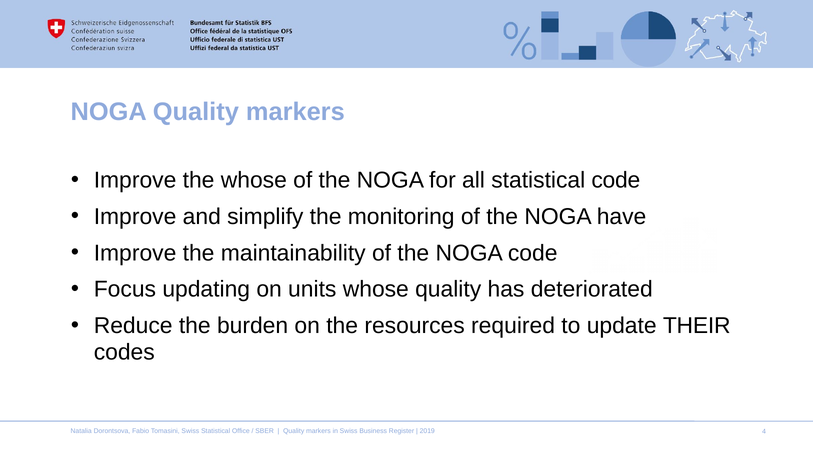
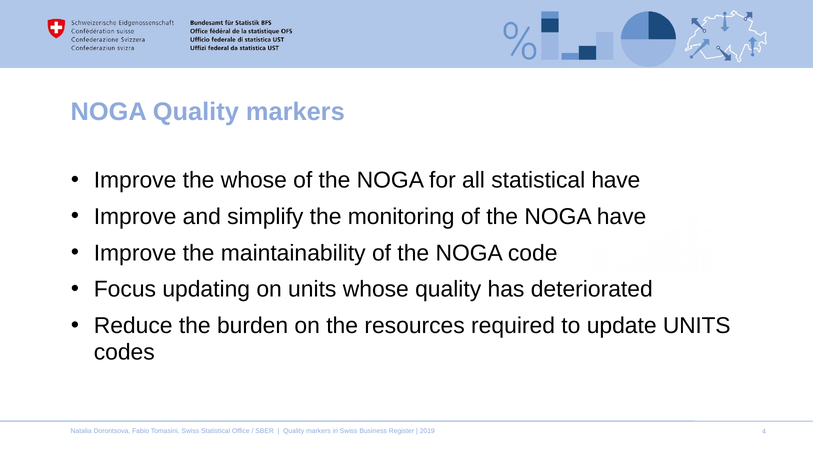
statistical code: code -> have
update THEIR: THEIR -> UNITS
